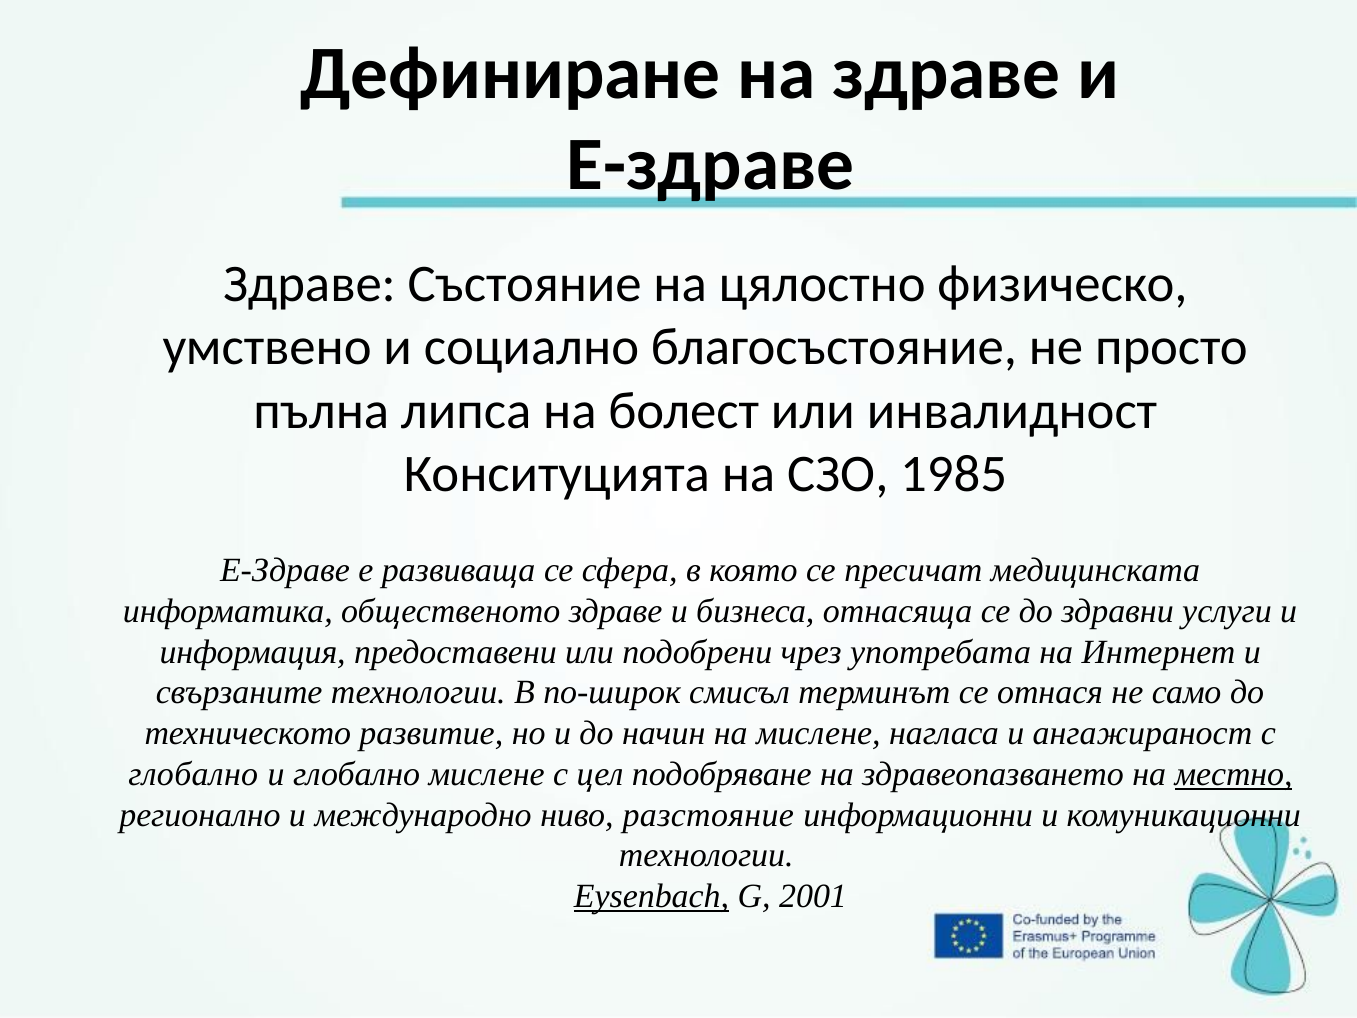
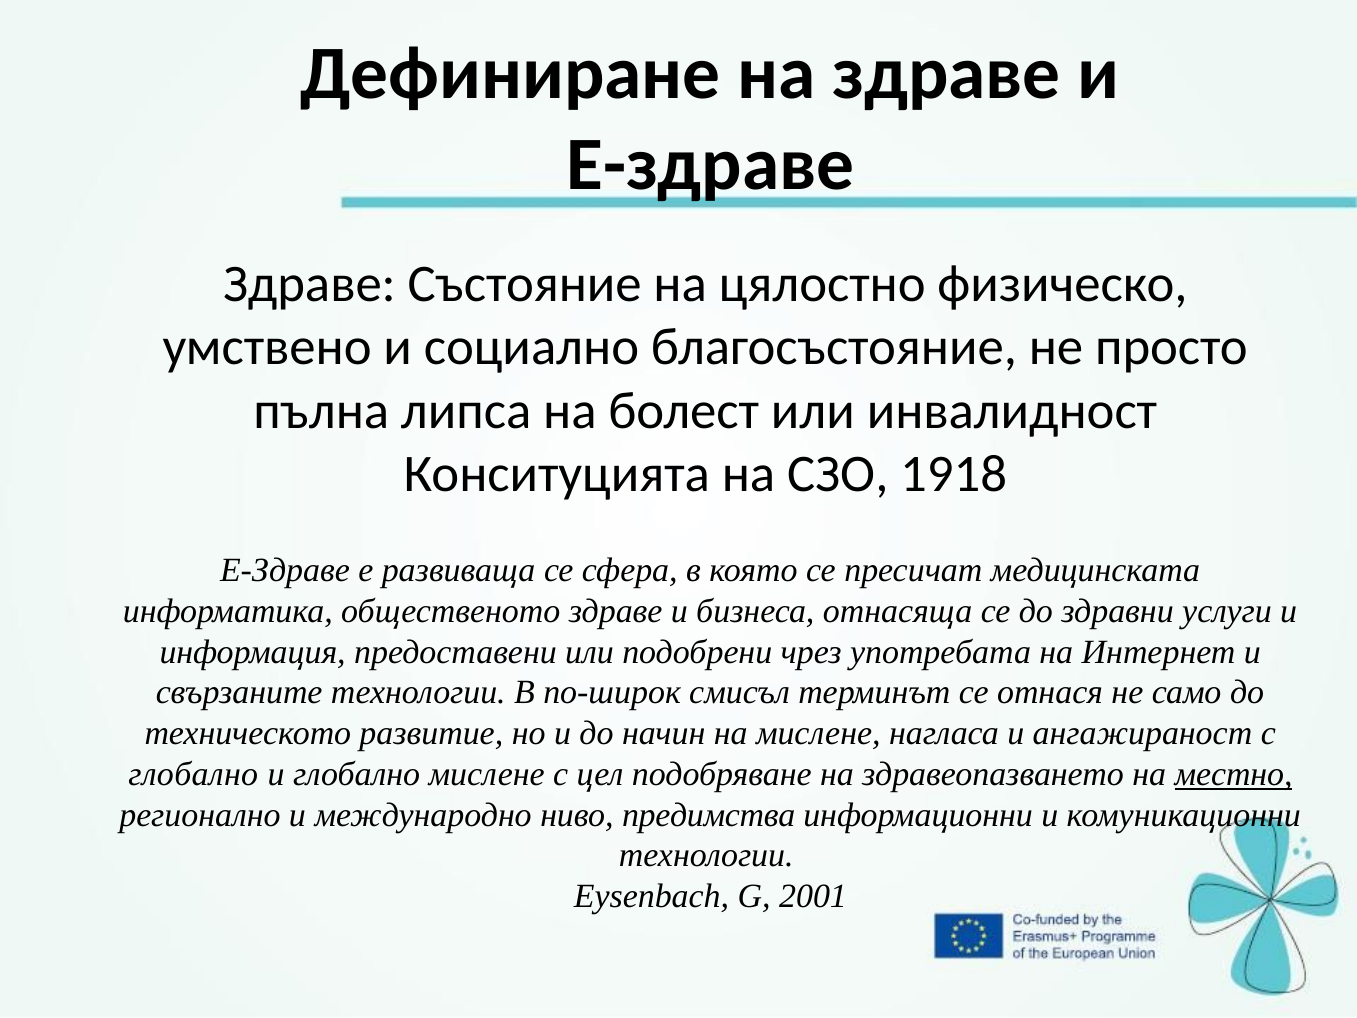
1985: 1985 -> 1918
разстояние: разстояние -> предимства
Eysenbach underline: present -> none
